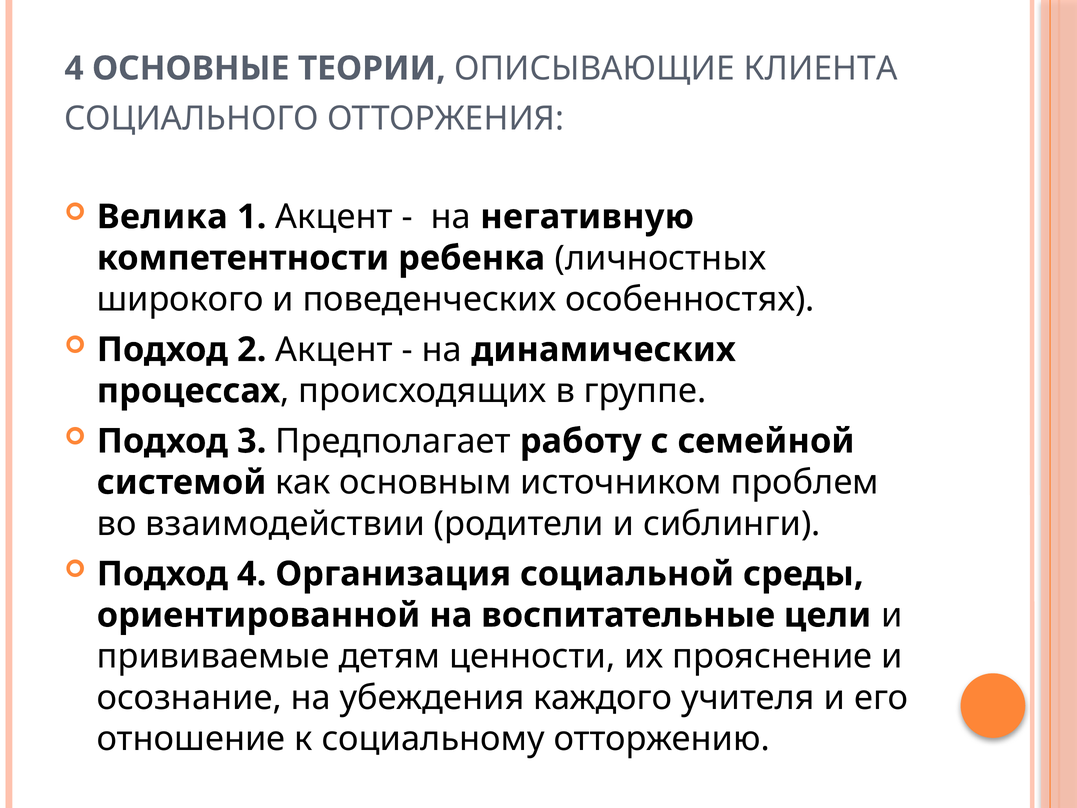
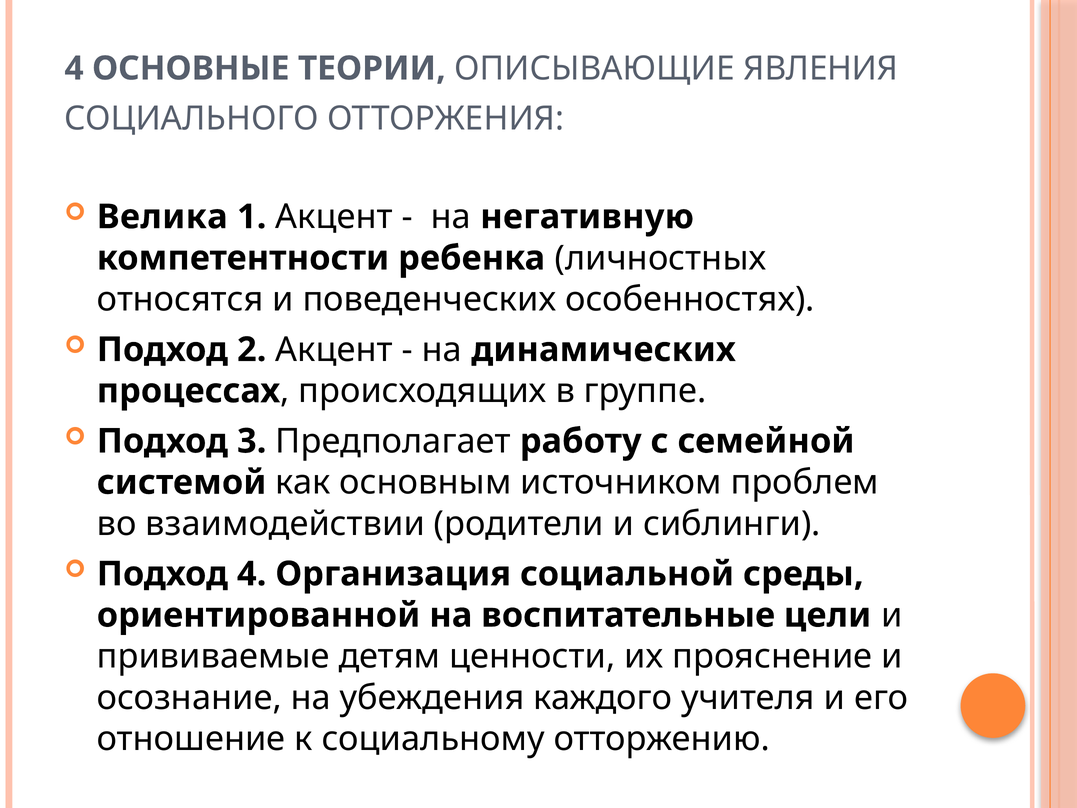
КЛИЕНТА: КЛИЕНТА -> ЯВЛЕНИЯ
широкого: широкого -> относятся
